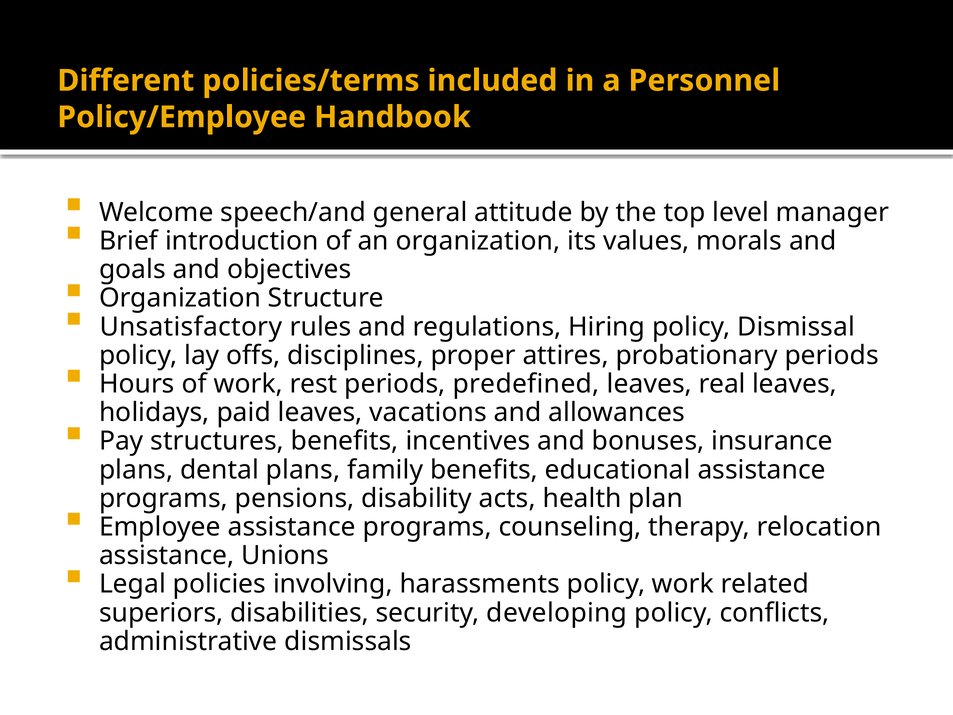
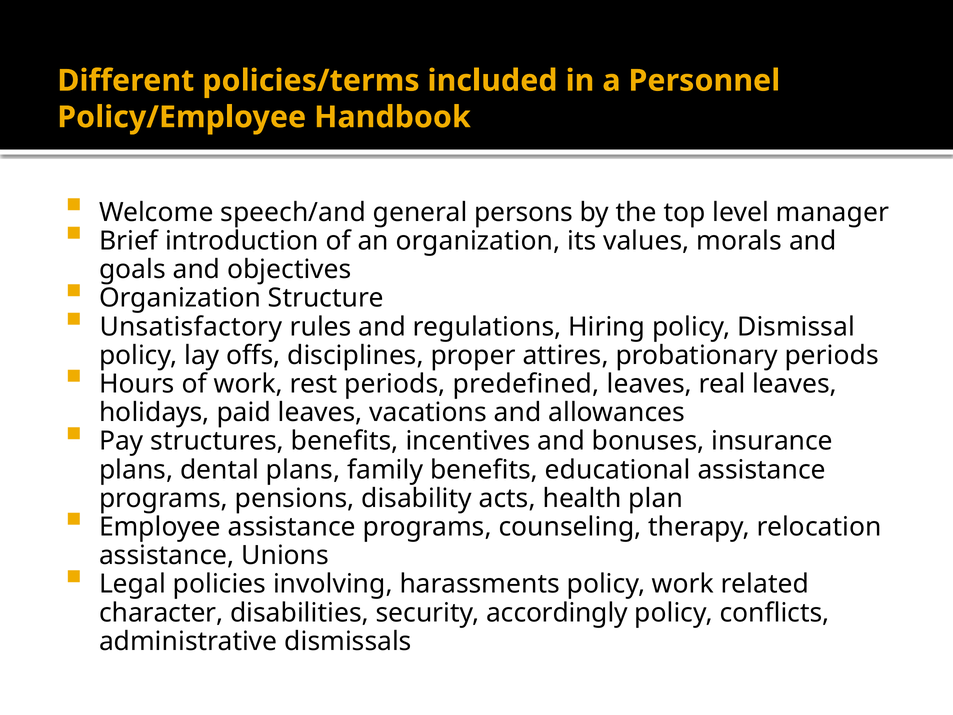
attitude: attitude -> persons
superiors: superiors -> character
developing: developing -> accordingly
